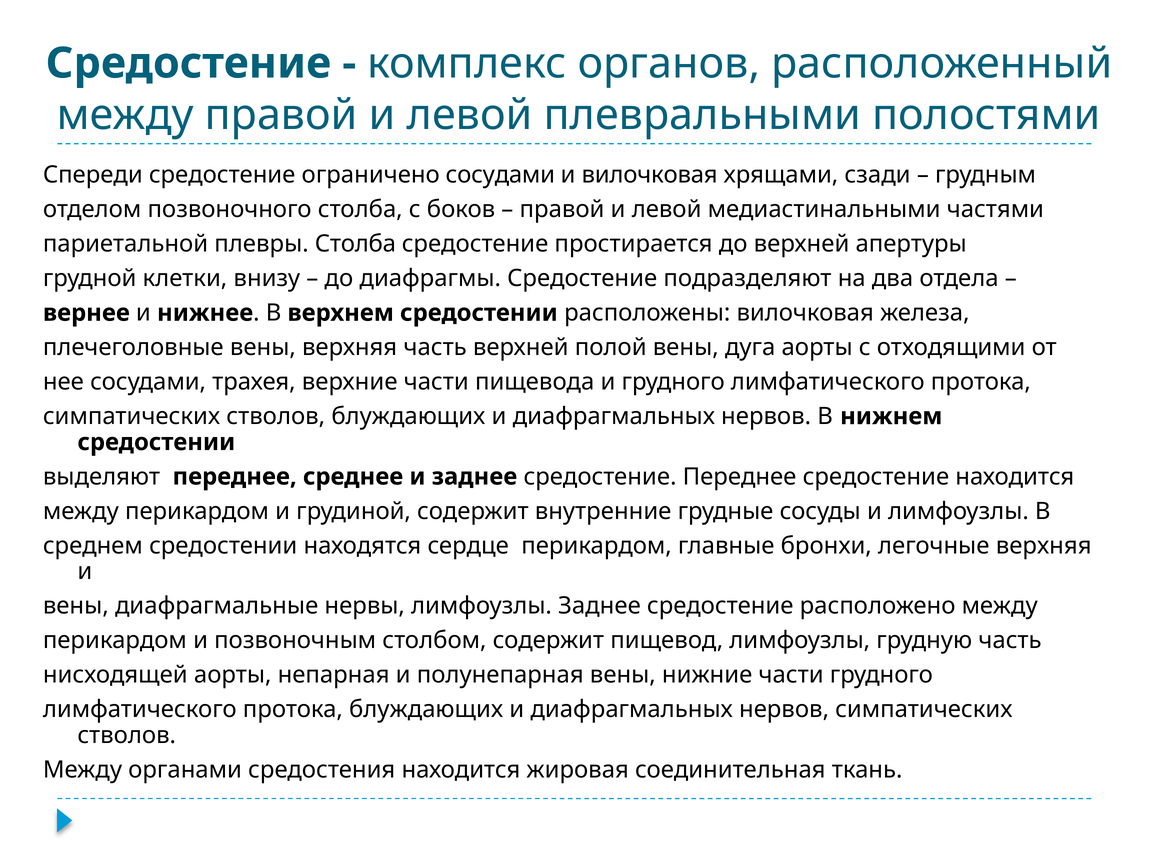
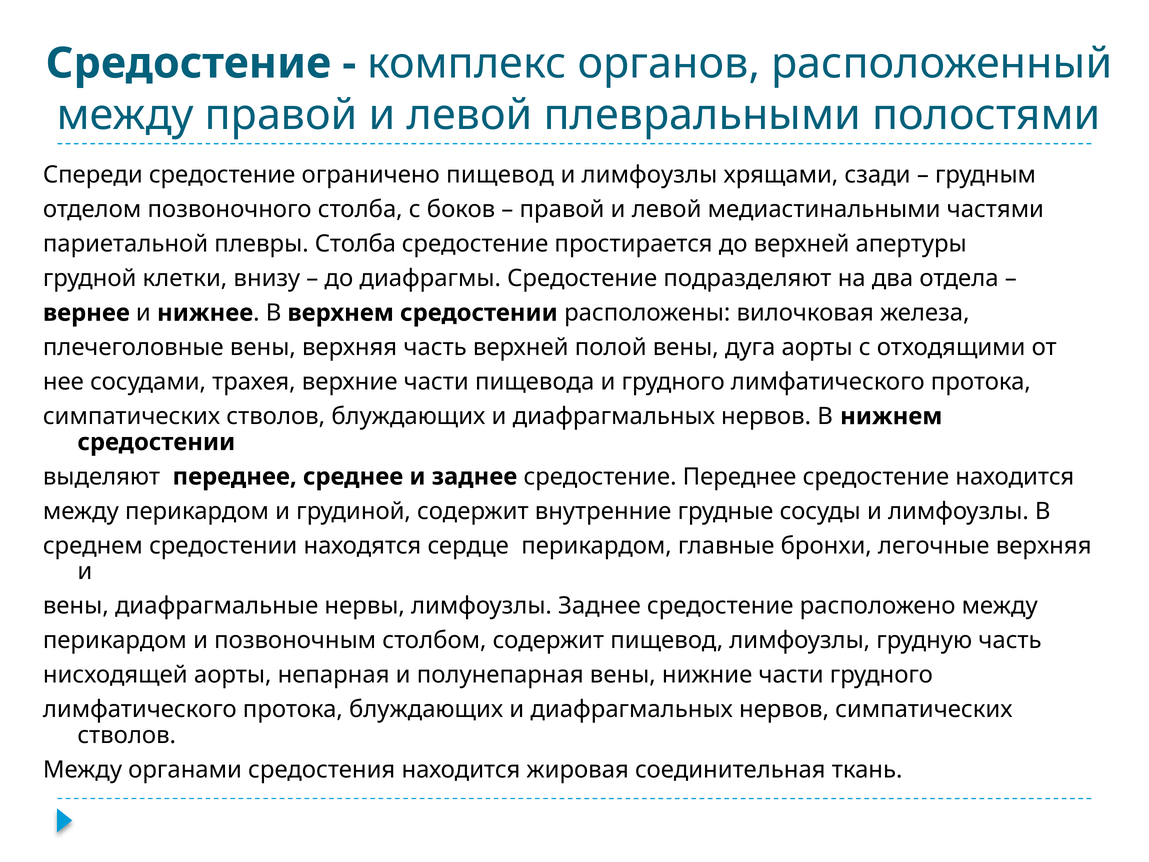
ограничено сосудами: сосудами -> пищевод
вилочковая at (650, 175): вилочковая -> лимфоузлы
